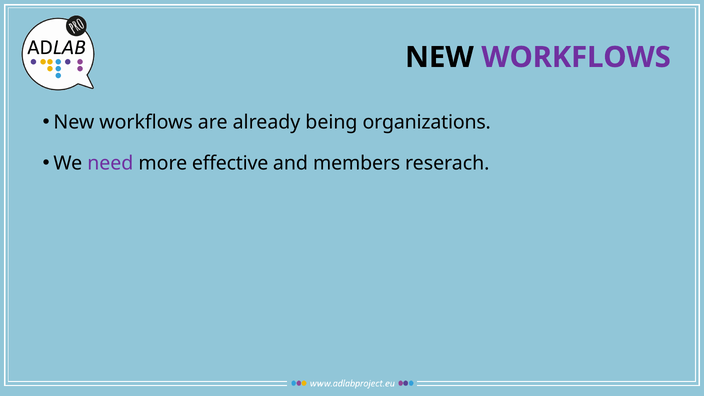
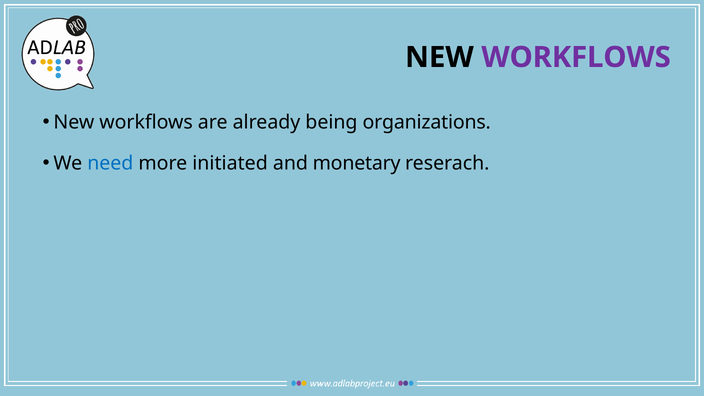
need colour: purple -> blue
effective: effective -> initiated
members: members -> monetary
